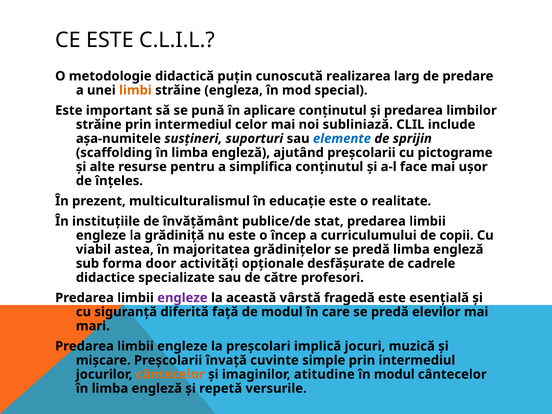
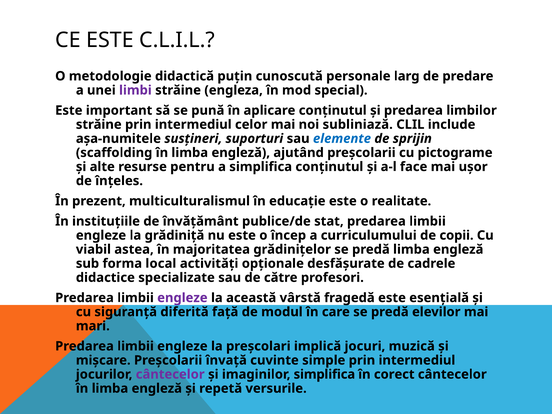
realizarea: realizarea -> personale
limbi colour: orange -> purple
door: door -> local
cântecelor at (170, 374) colour: orange -> purple
imaginilor atitudine: atitudine -> simplifica
în modul: modul -> corect
